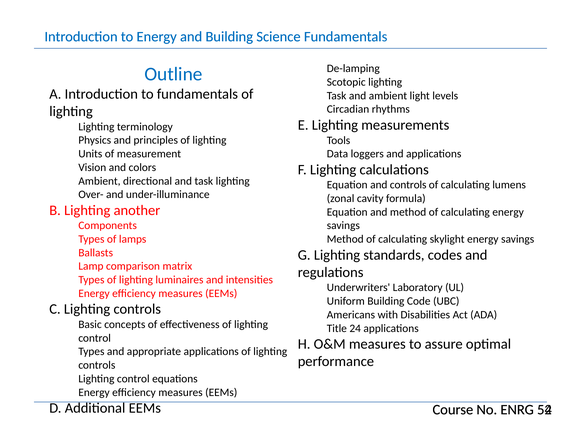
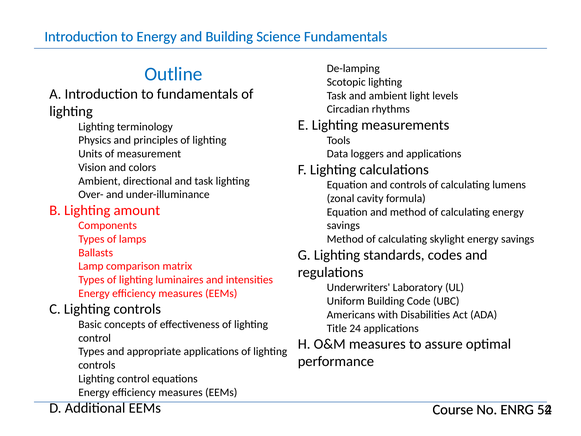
another: another -> amount
